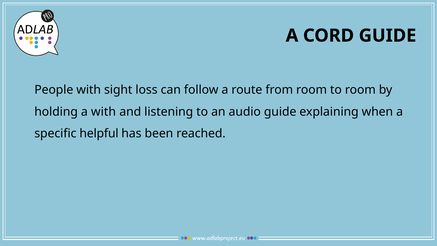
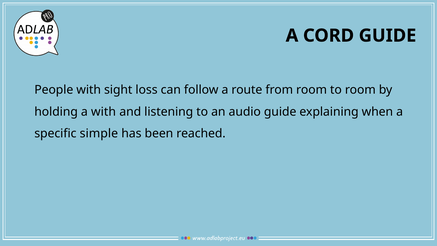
helpful: helpful -> simple
